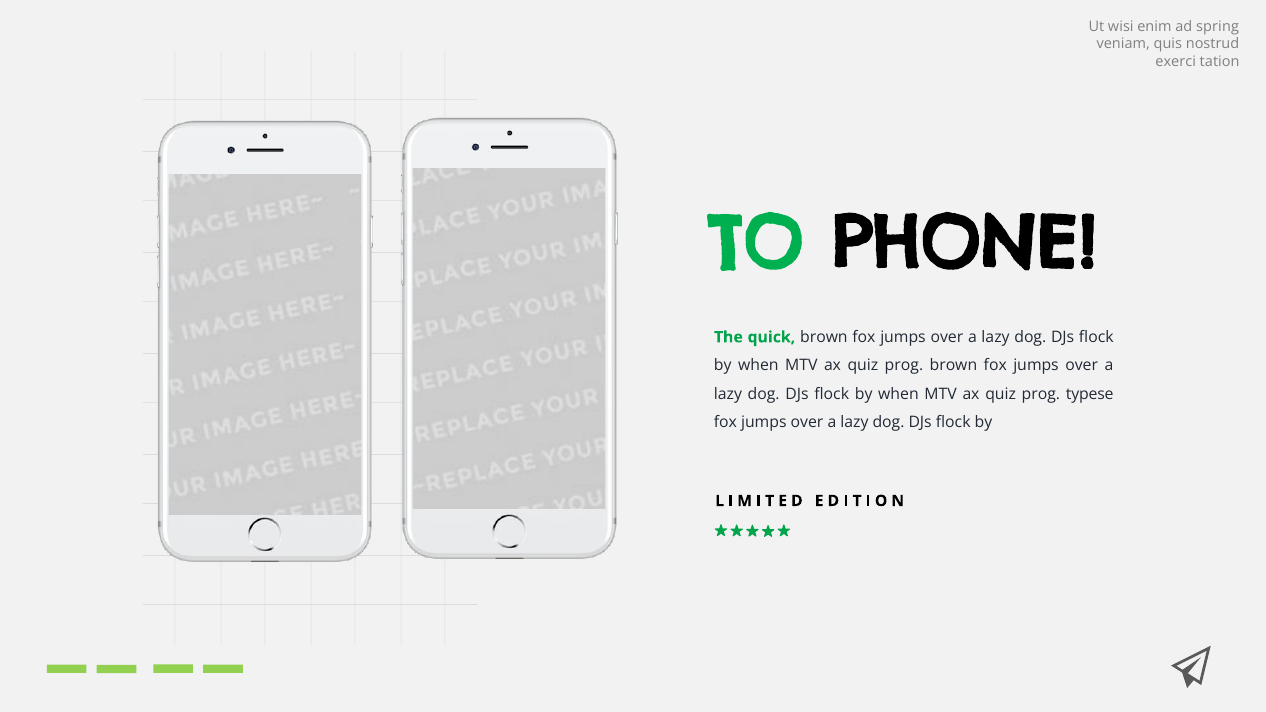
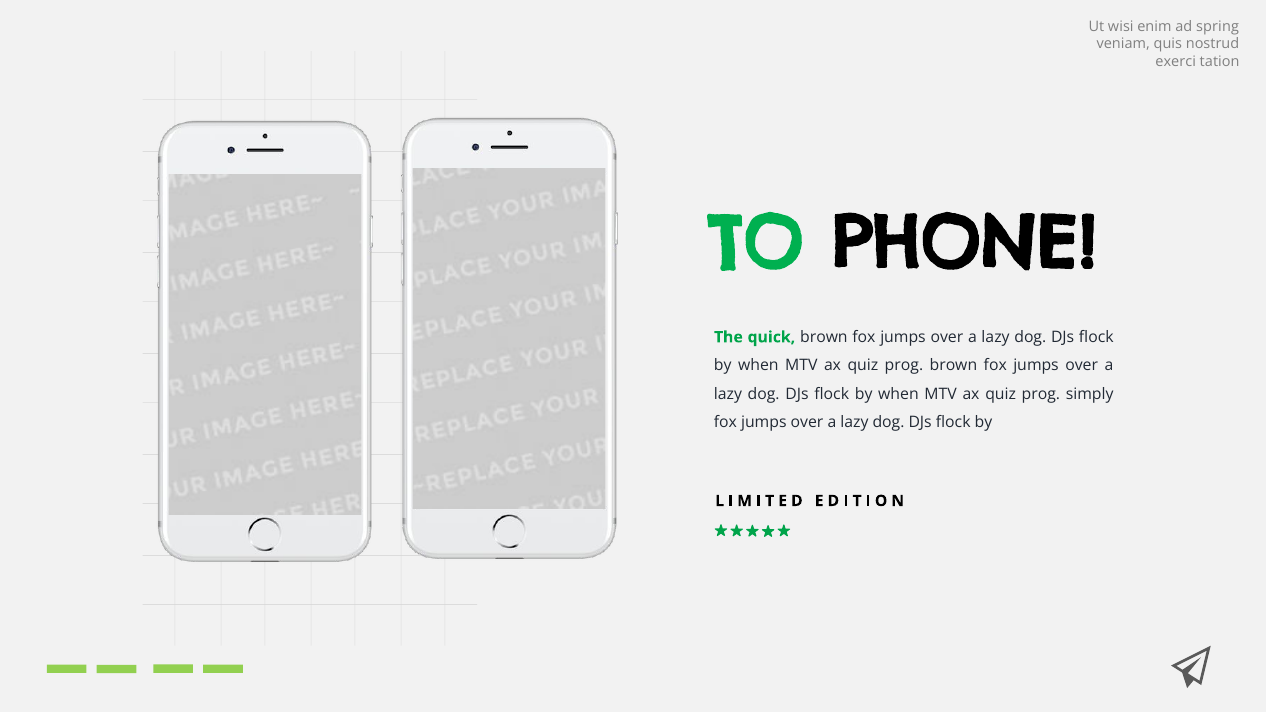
typese: typese -> simply
